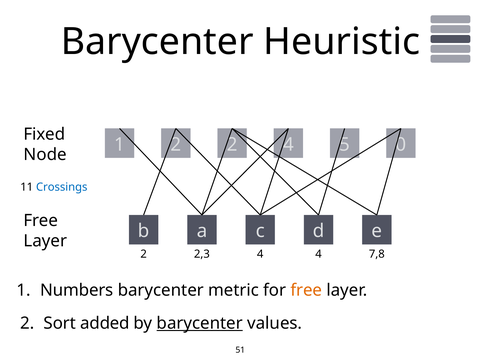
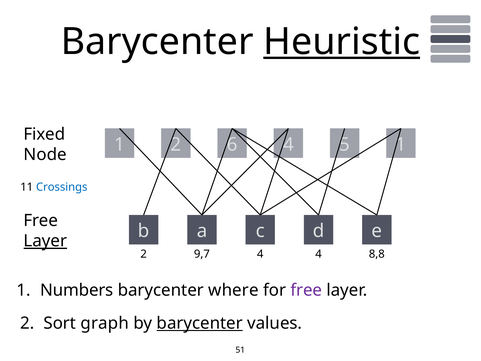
Heuristic underline: none -> present
2 2: 2 -> 6
5 0: 0 -> 1
Layer at (45, 241) underline: none -> present
2,3: 2,3 -> 9,7
7,8: 7,8 -> 8,8
metric: metric -> where
free at (306, 290) colour: orange -> purple
added: added -> graph
